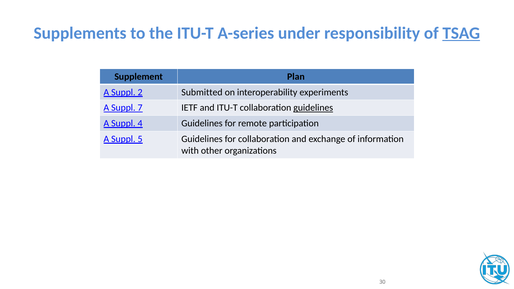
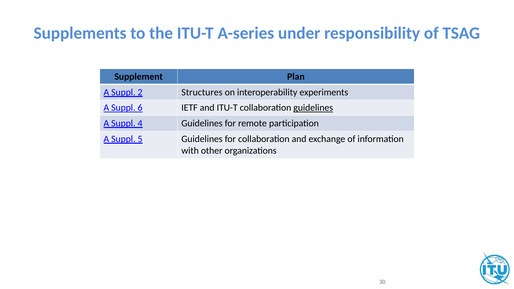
TSAG underline: present -> none
Submitted: Submitted -> Structures
7: 7 -> 6
